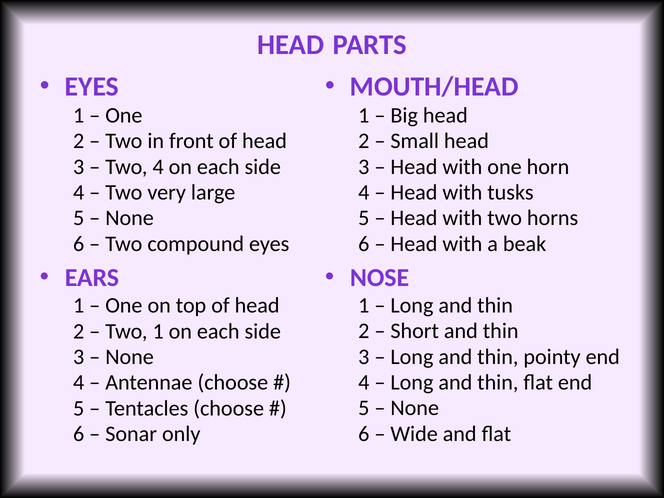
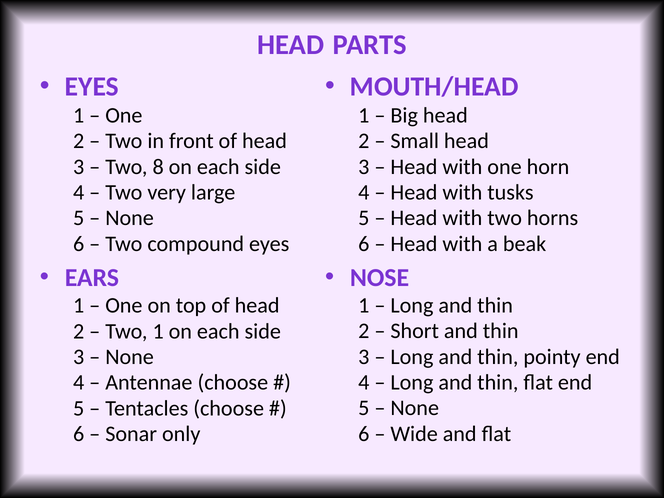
Two 4: 4 -> 8
